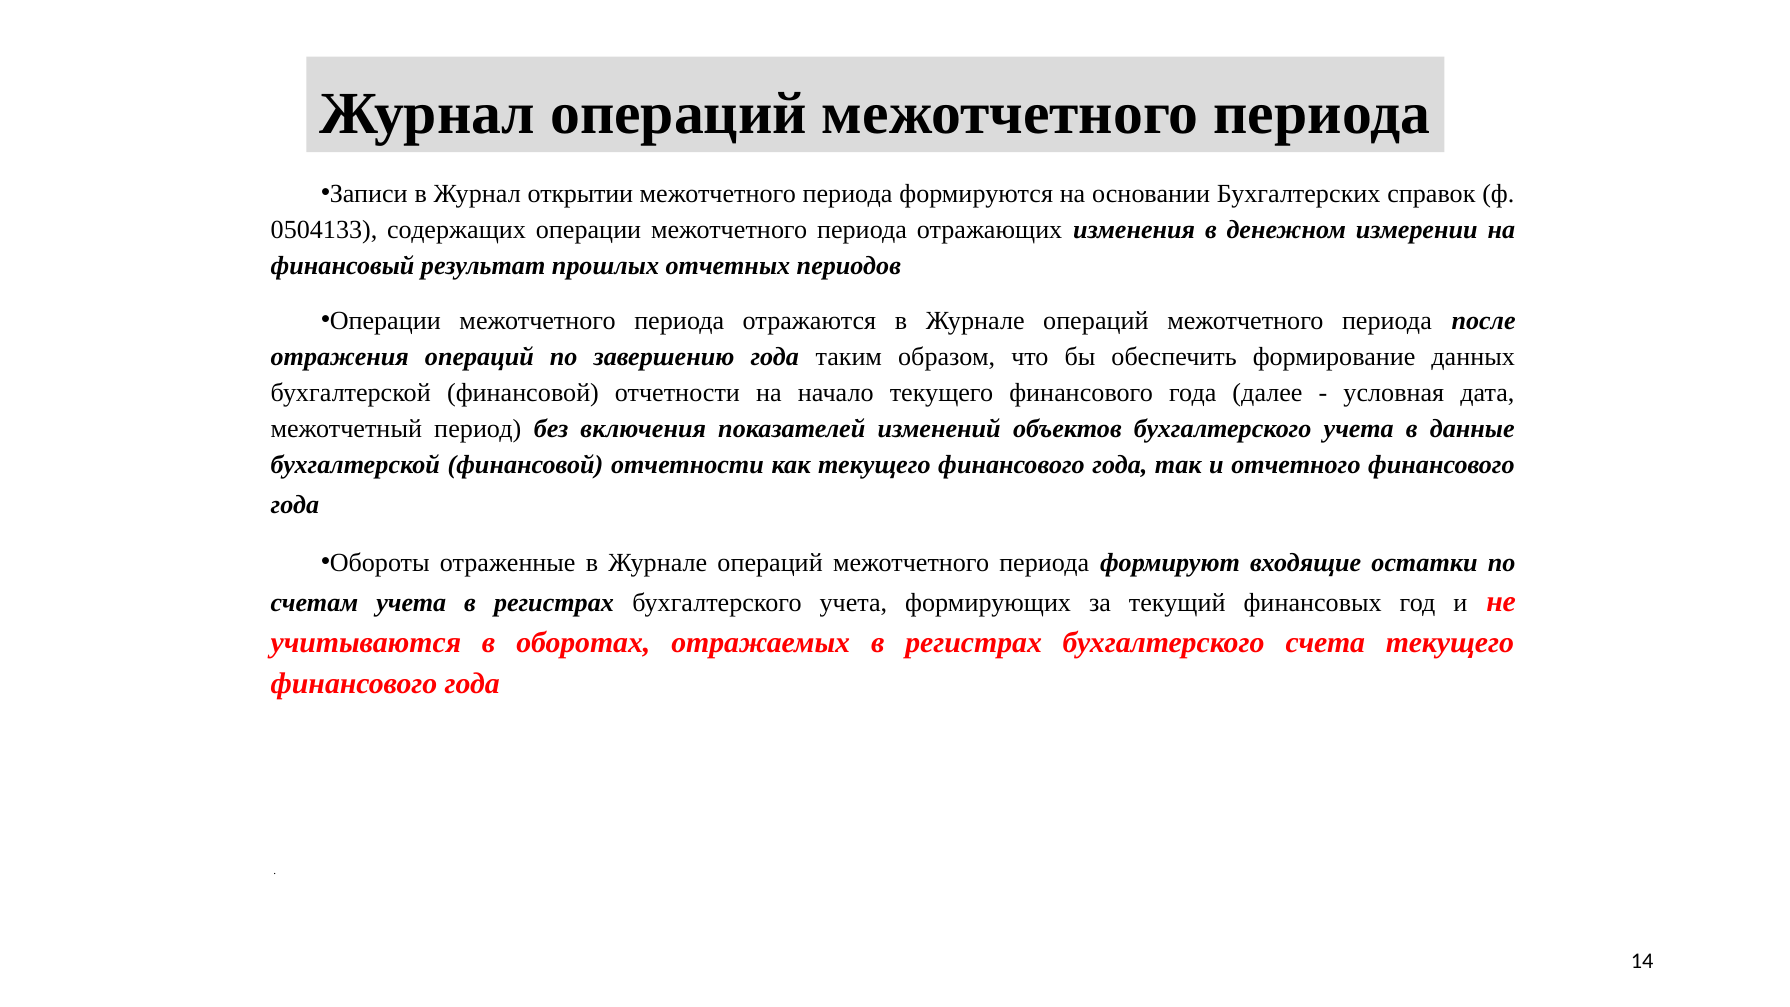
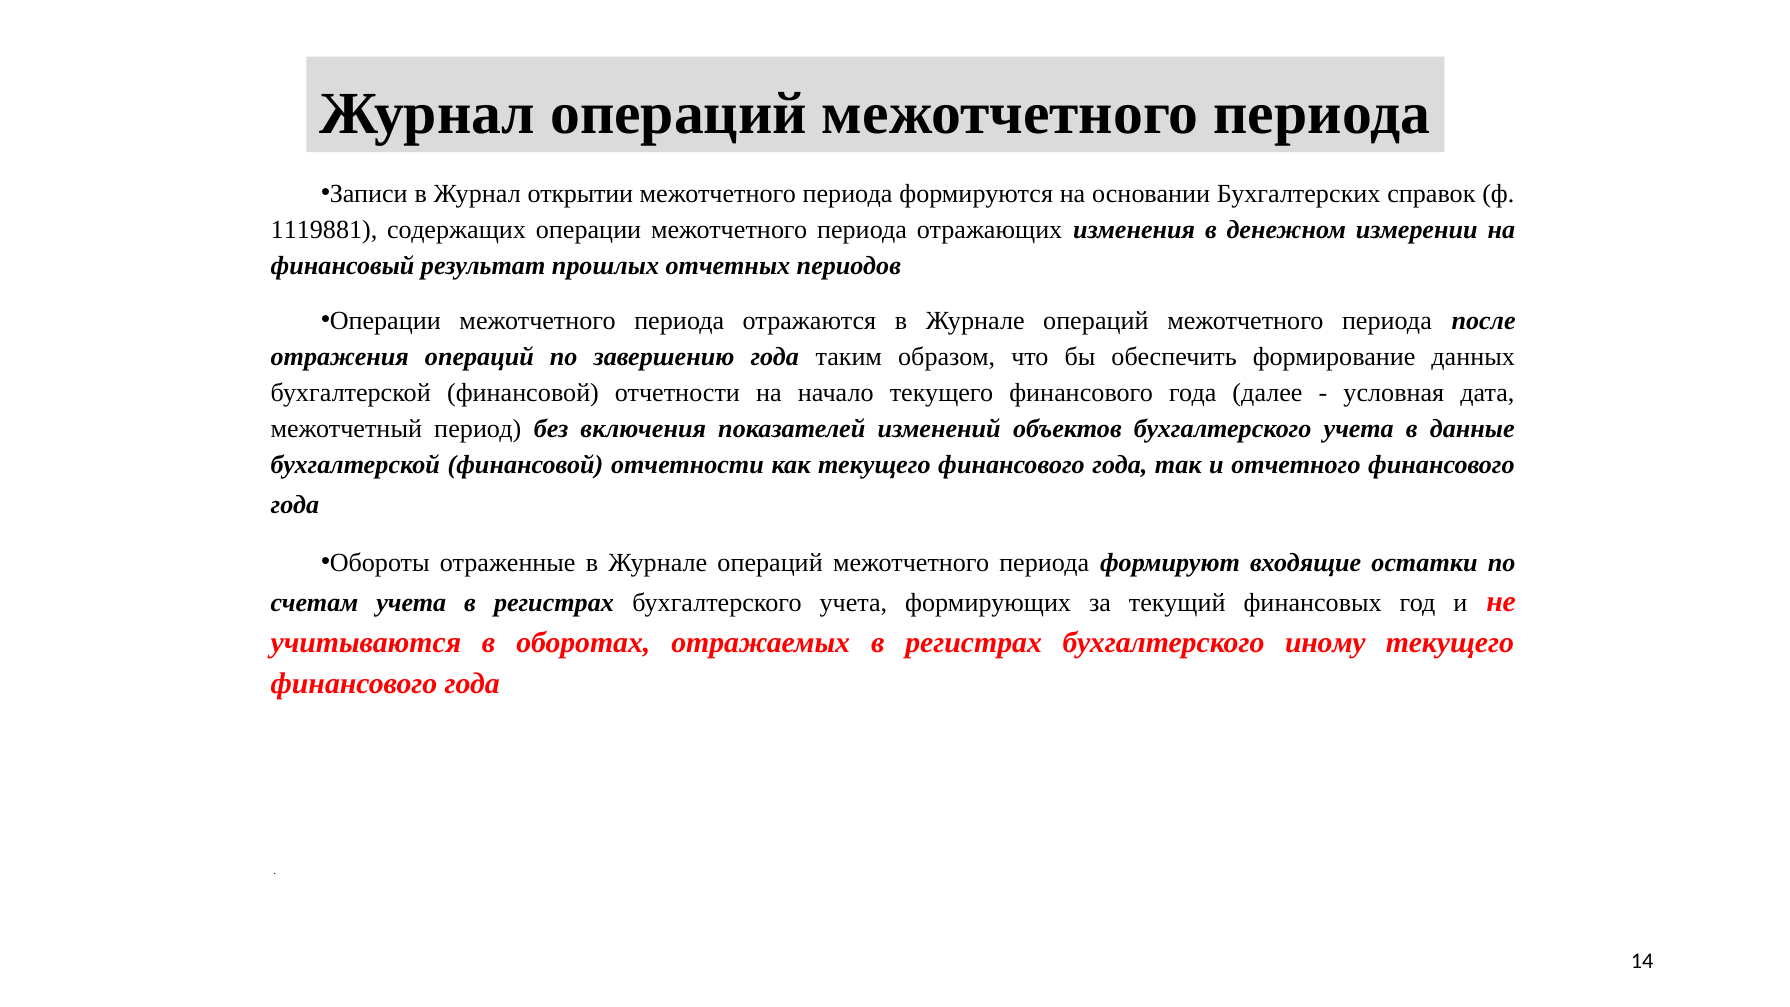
0504133: 0504133 -> 1119881
счета: счета -> иному
